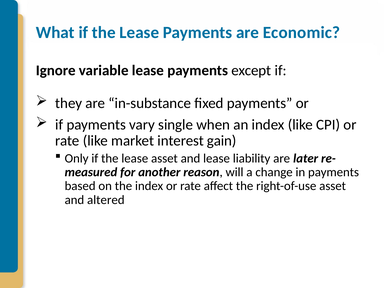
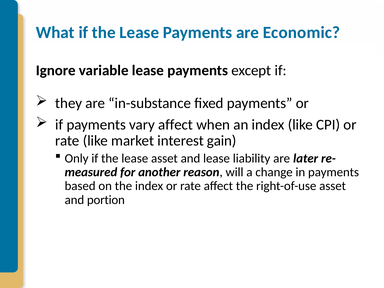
vary single: single -> affect
altered: altered -> portion
